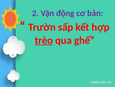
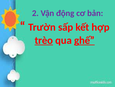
ghế underline: none -> present
